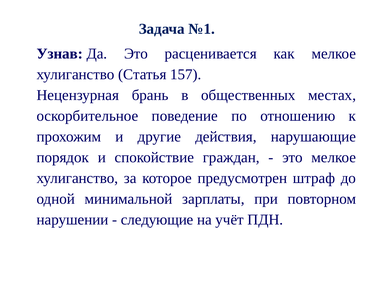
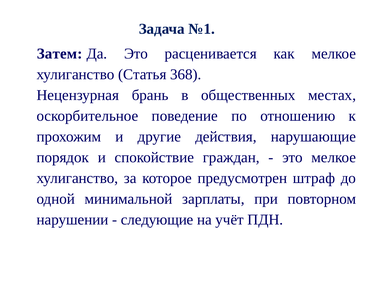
Узнав: Узнав -> Затем
157: 157 -> 368
